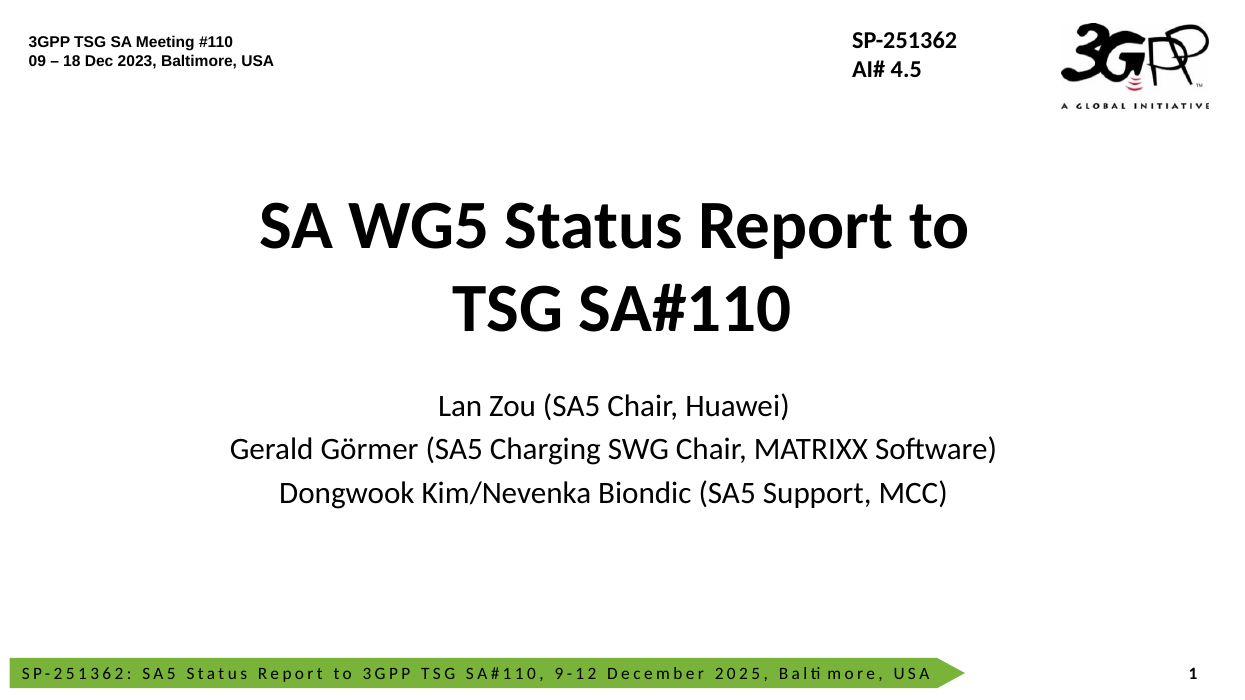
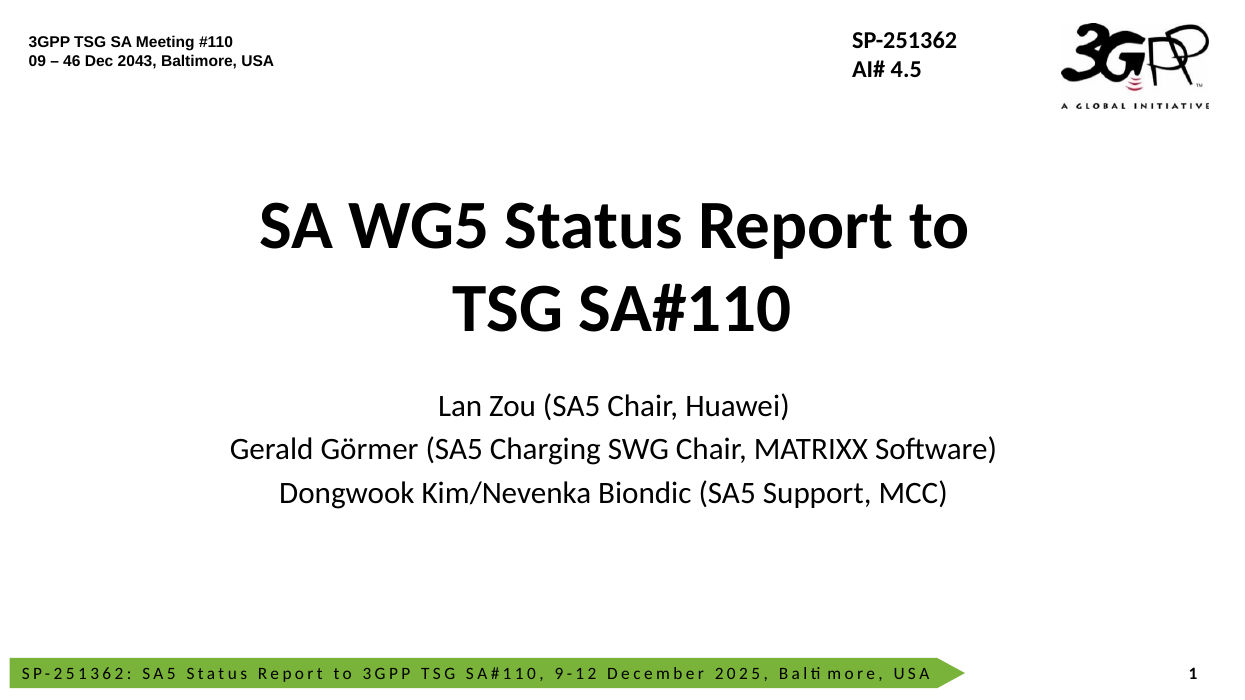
18: 18 -> 46
2023: 2023 -> 2043
